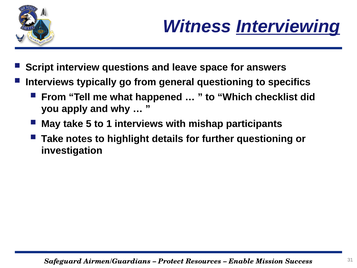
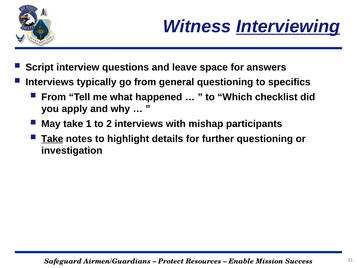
5: 5 -> 1
1: 1 -> 2
Take at (52, 139) underline: none -> present
